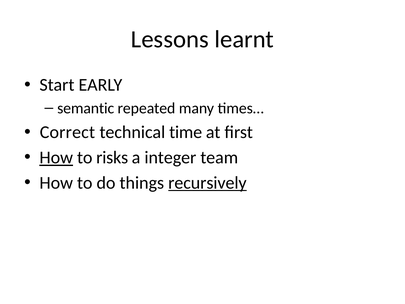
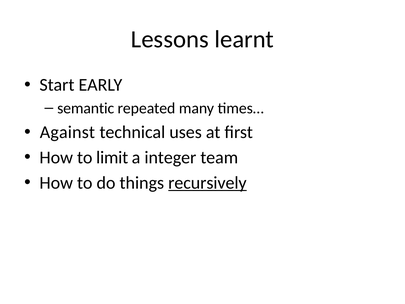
Correct: Correct -> Against
time: time -> uses
How at (56, 157) underline: present -> none
risks: risks -> limit
